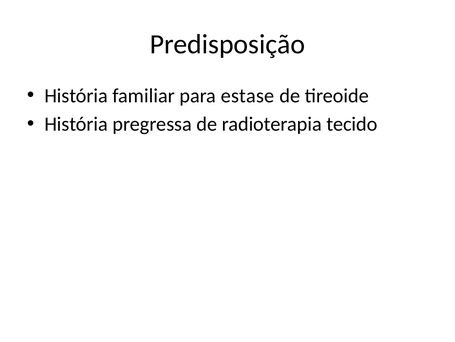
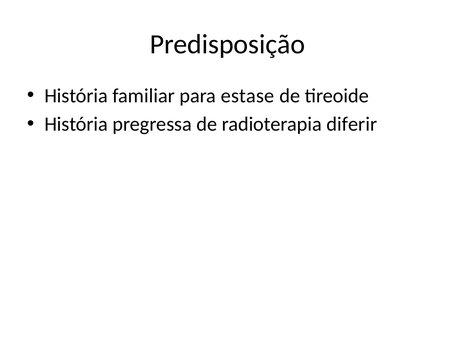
tecido: tecido -> diferir
